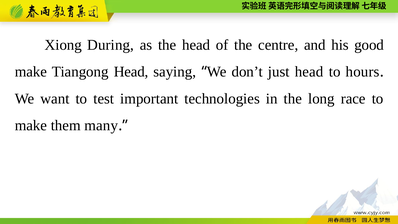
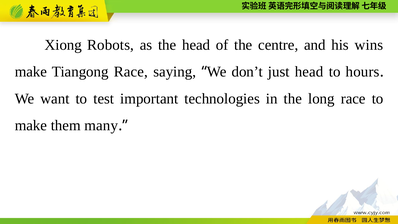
During: During -> Robots
good: good -> wins
Tiangong Head: Head -> Race
